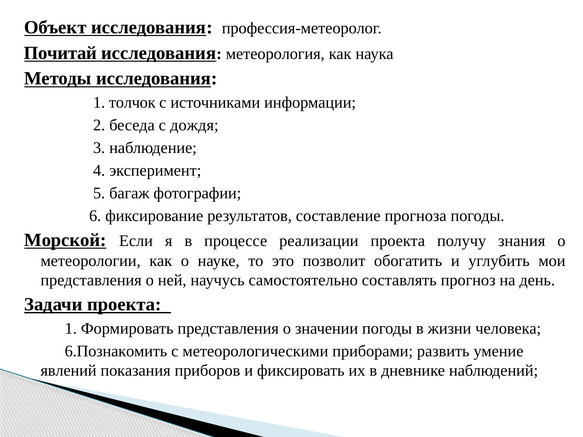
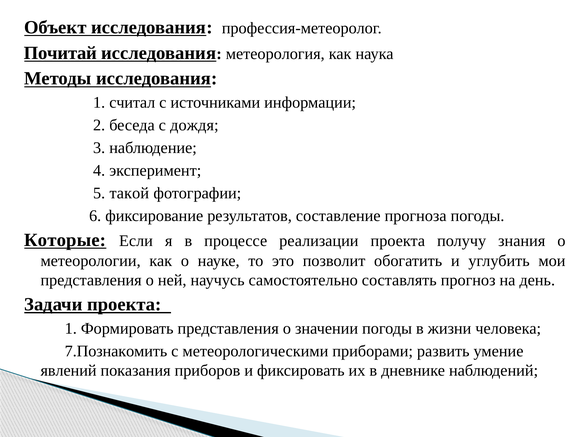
толчок: толчок -> считал
багаж: багаж -> такой
Морской: Морской -> Которые
6.Познакомить: 6.Познакомить -> 7.Познакомить
